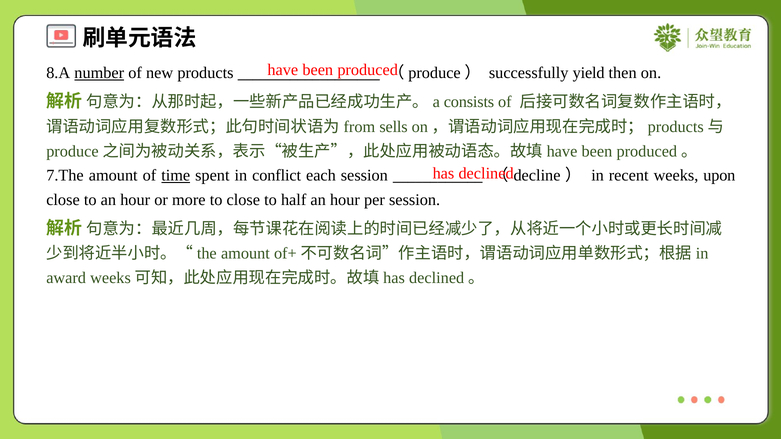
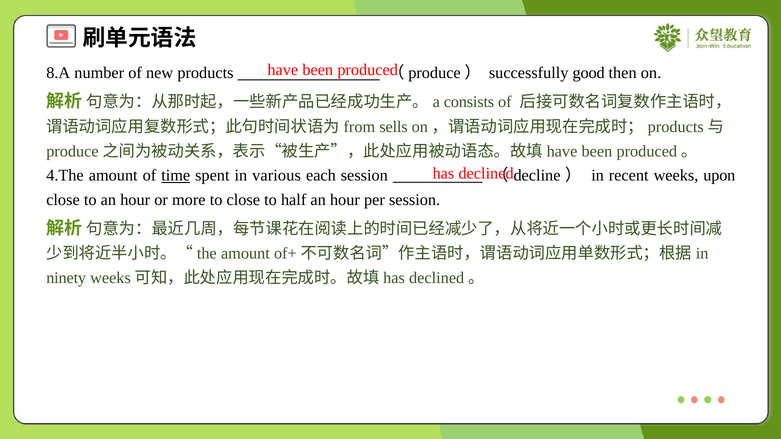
number underline: present -> none
yield: yield -> good
7.The: 7.The -> 4.The
conflict: conflict -> various
award: award -> ninety
